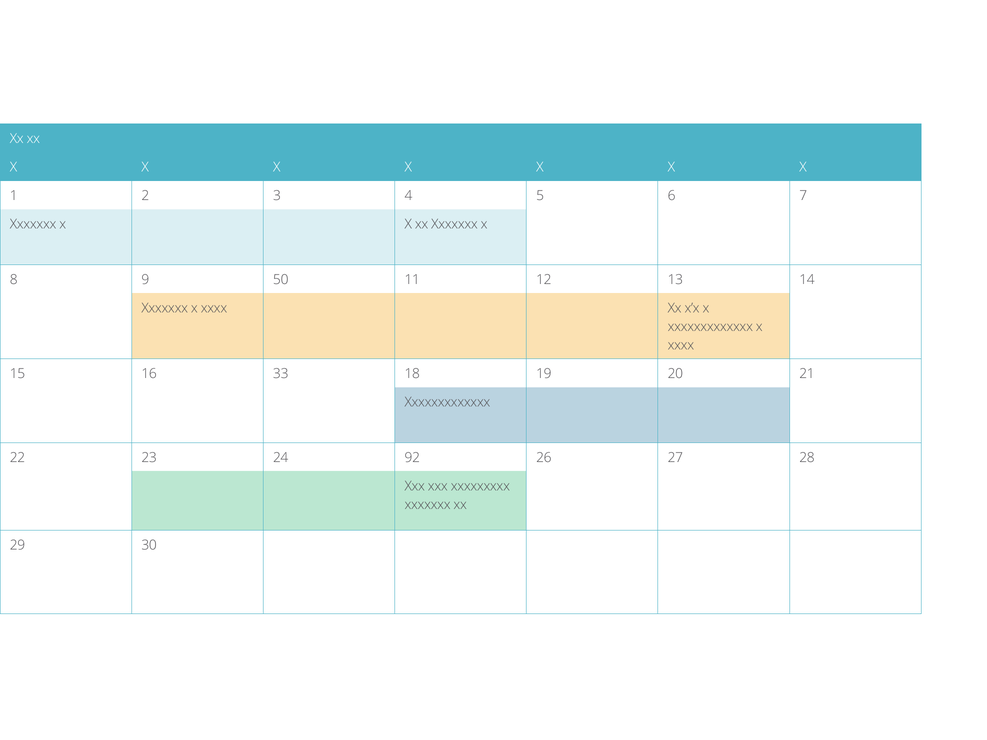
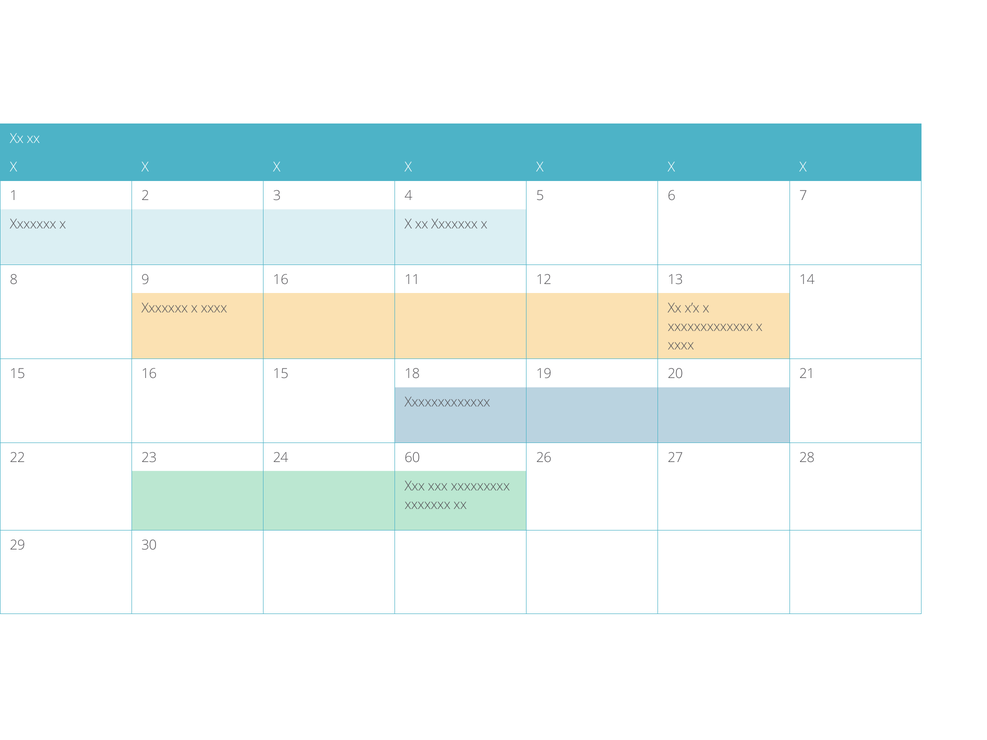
9 50: 50 -> 16
16 33: 33 -> 15
92: 92 -> 60
